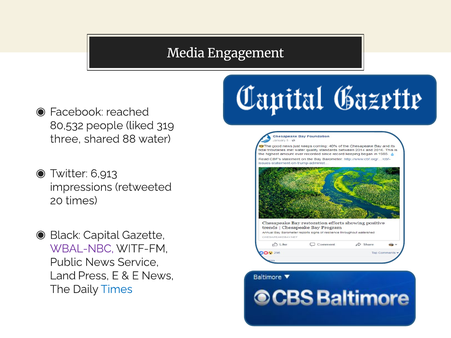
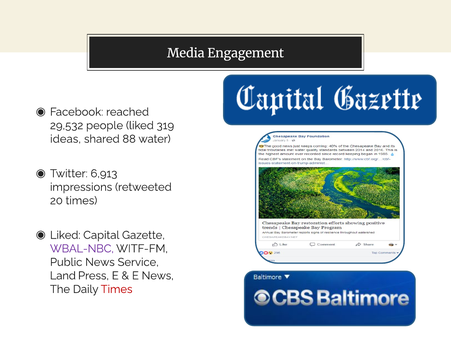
80,532: 80,532 -> 29,532
three: three -> ideas
Black at (65, 235): Black -> Liked
Times at (117, 289) colour: blue -> red
